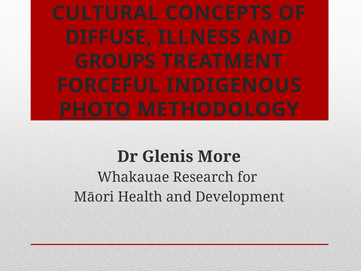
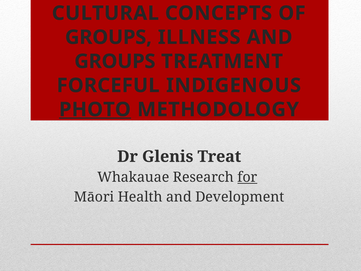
DIFFUSE at (108, 37): DIFFUSE -> GROUPS
More: More -> Treat
for underline: none -> present
